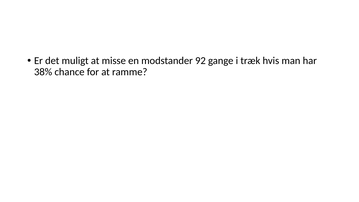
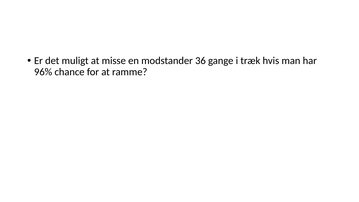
92: 92 -> 36
38%: 38% -> 96%
